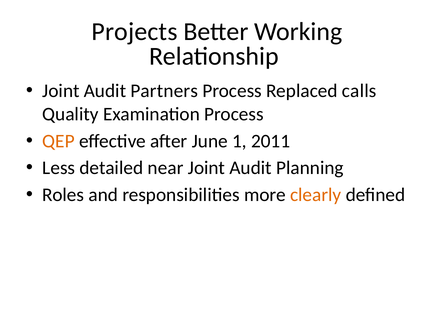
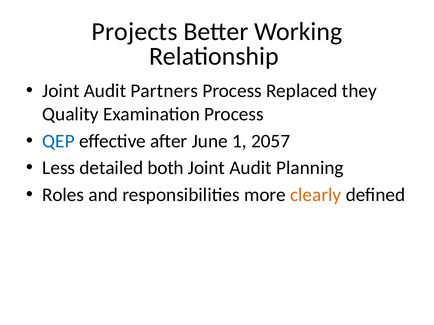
calls: calls -> they
QEP colour: orange -> blue
2011: 2011 -> 2057
near: near -> both
